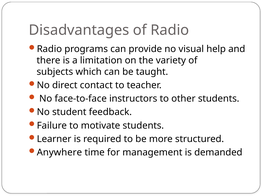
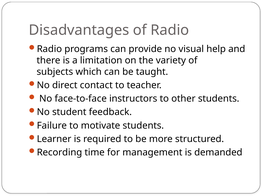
Anywhere: Anywhere -> Recording
